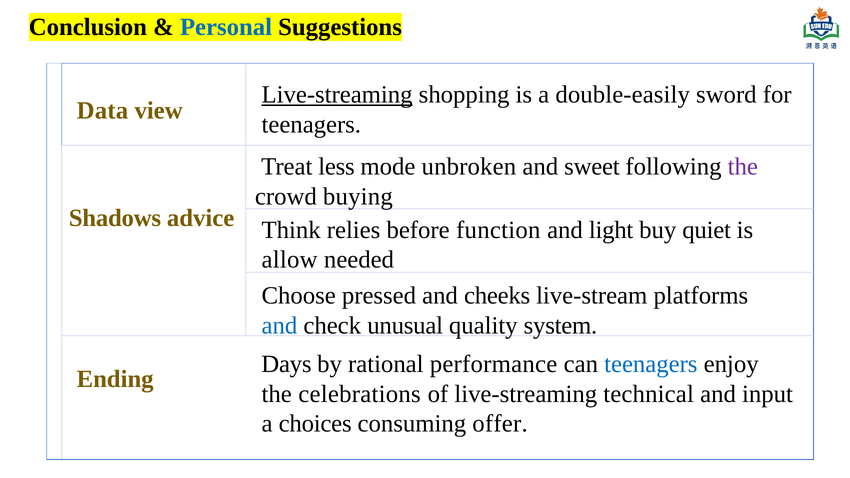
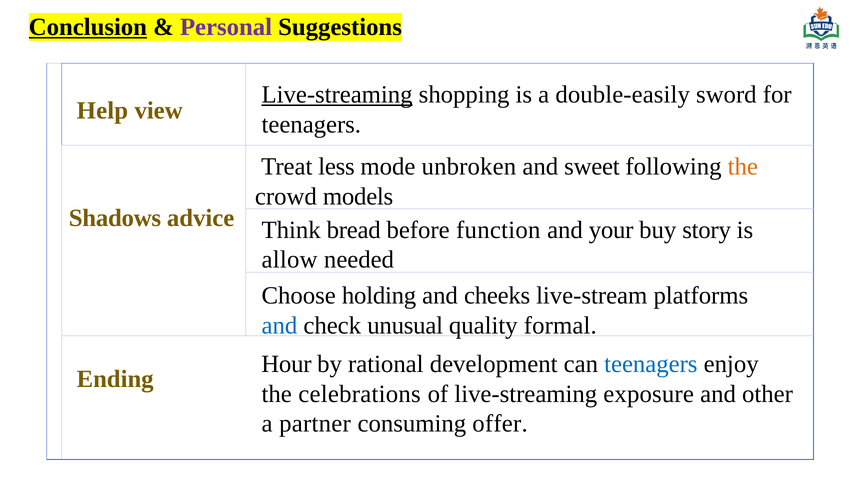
Conclusion underline: none -> present
Personal colour: blue -> purple
Data: Data -> Help
the at (743, 167) colour: purple -> orange
buying: buying -> models
relies: relies -> bread
light: light -> your
quiet: quiet -> story
pressed: pressed -> holding
system: system -> formal
Days: Days -> Hour
performance: performance -> development
technical: technical -> exposure
input: input -> other
choices: choices -> partner
